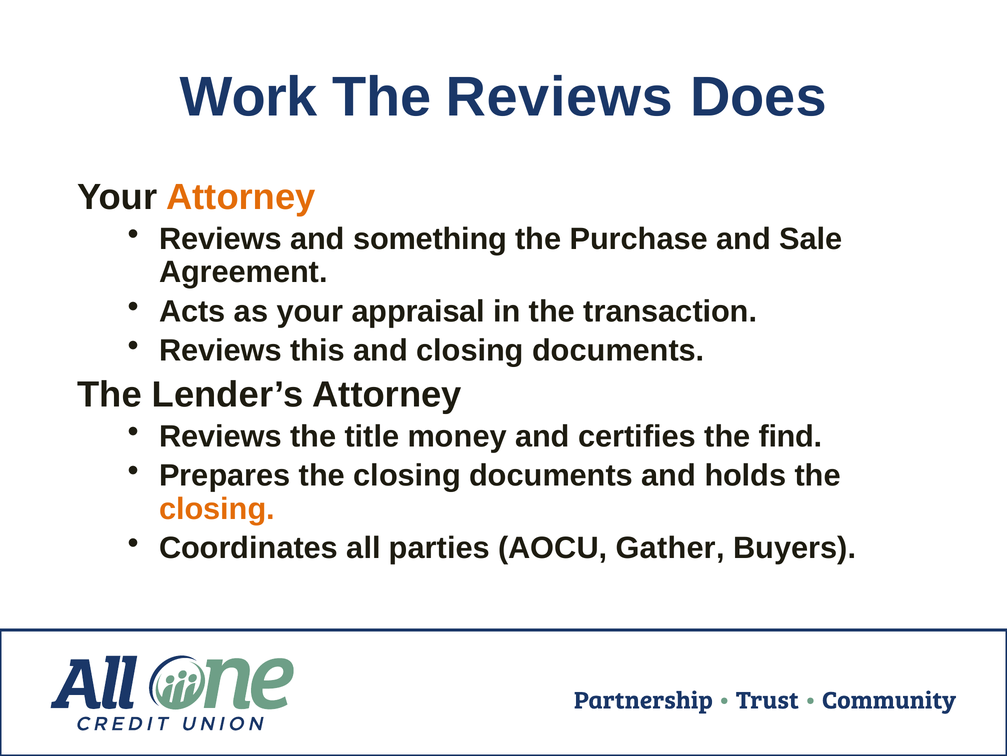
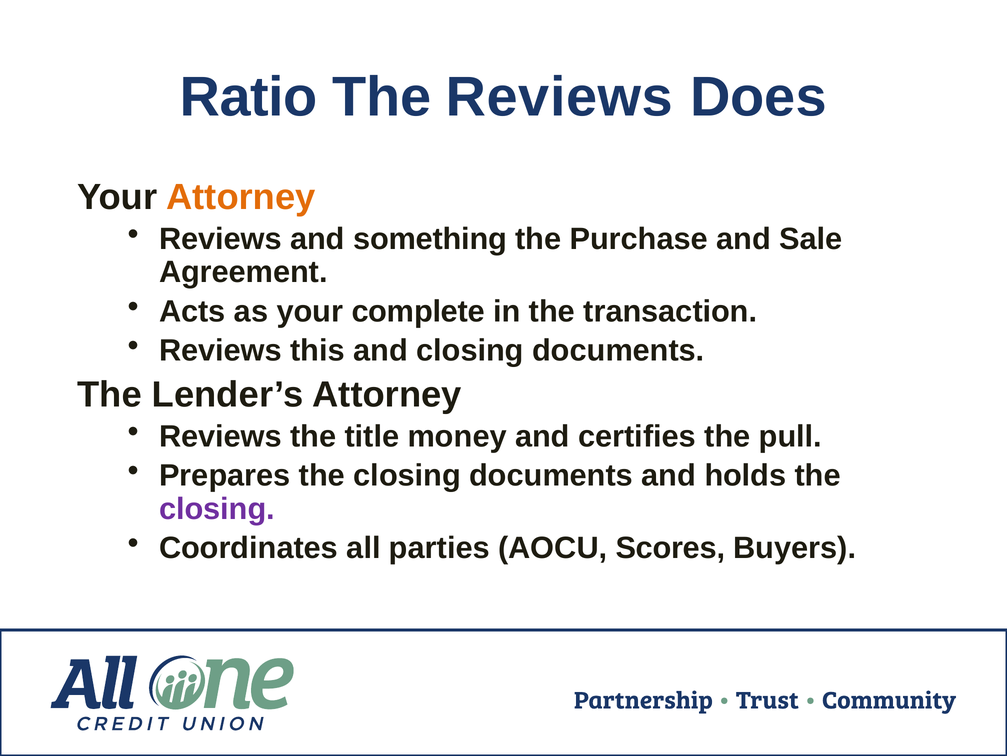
Work: Work -> Ratio
appraisal: appraisal -> complete
find: find -> pull
closing at (217, 508) colour: orange -> purple
Gather: Gather -> Scores
